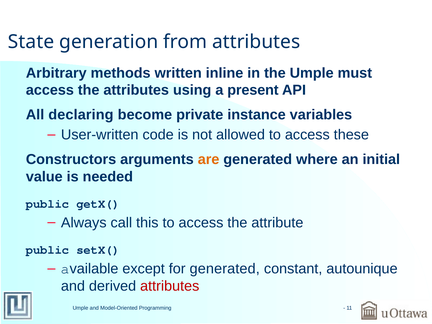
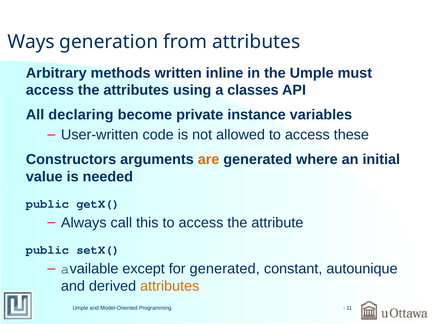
State: State -> Ways
present: present -> classes
attributes at (170, 286) colour: red -> orange
